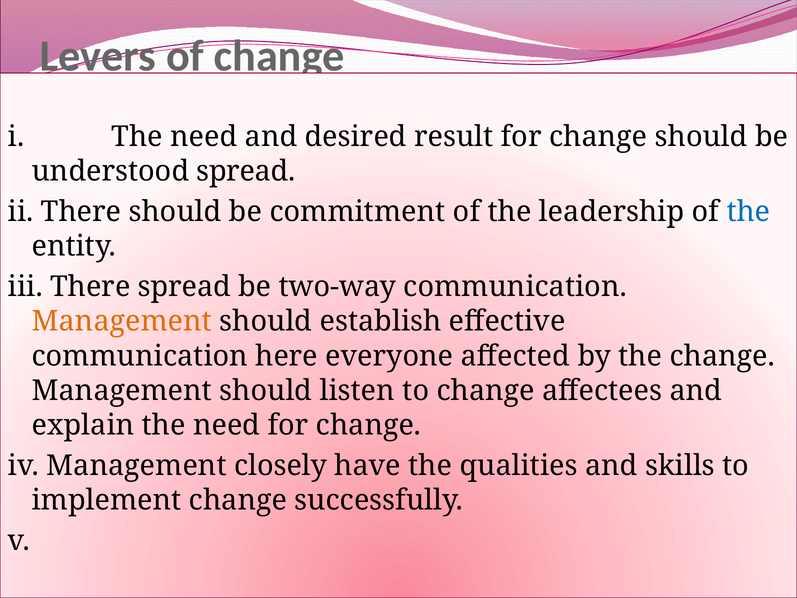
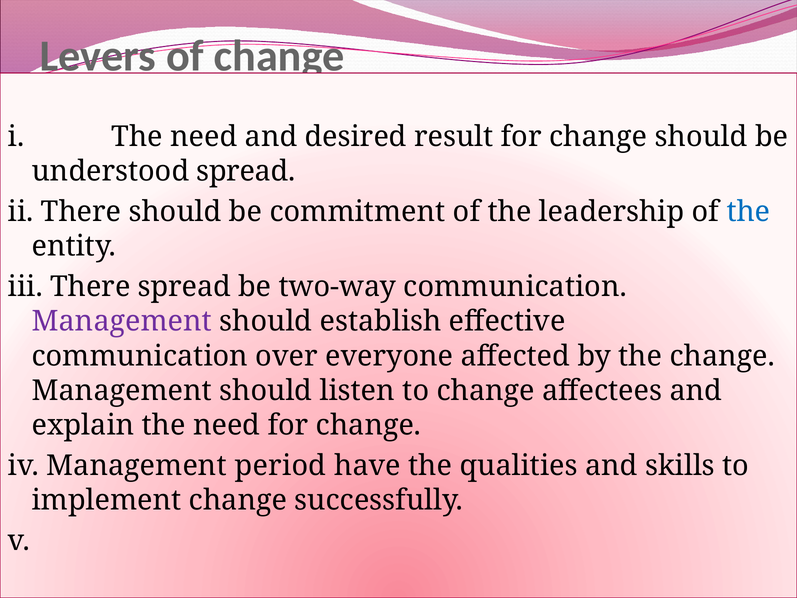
Management at (122, 321) colour: orange -> purple
here: here -> over
closely: closely -> period
